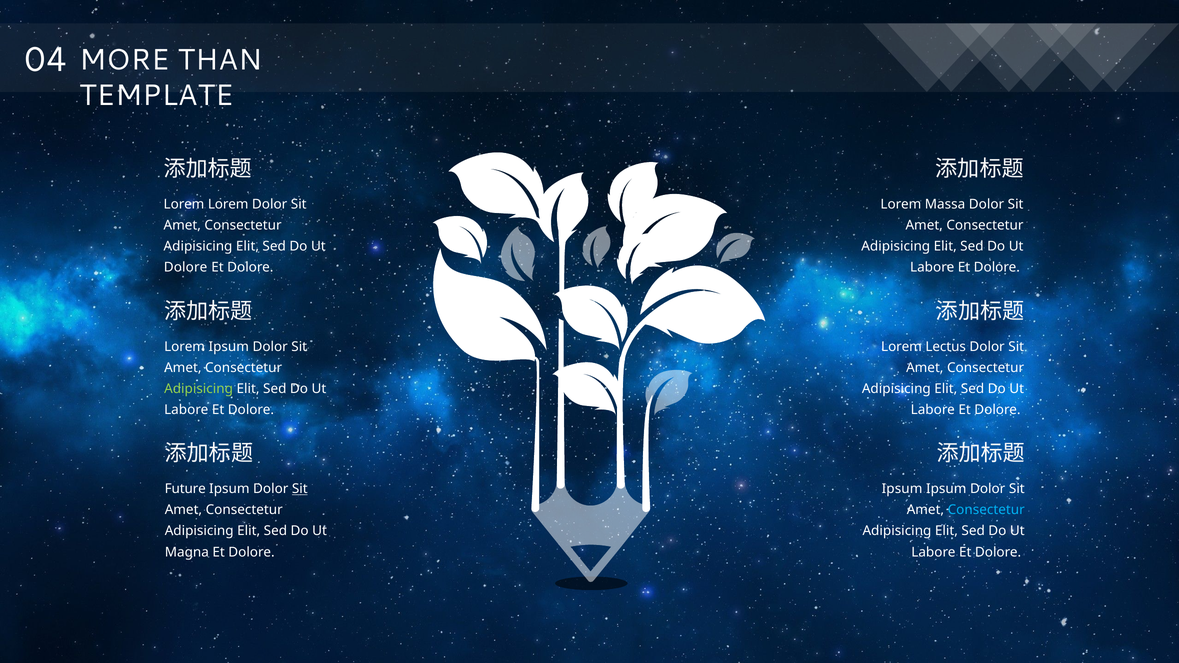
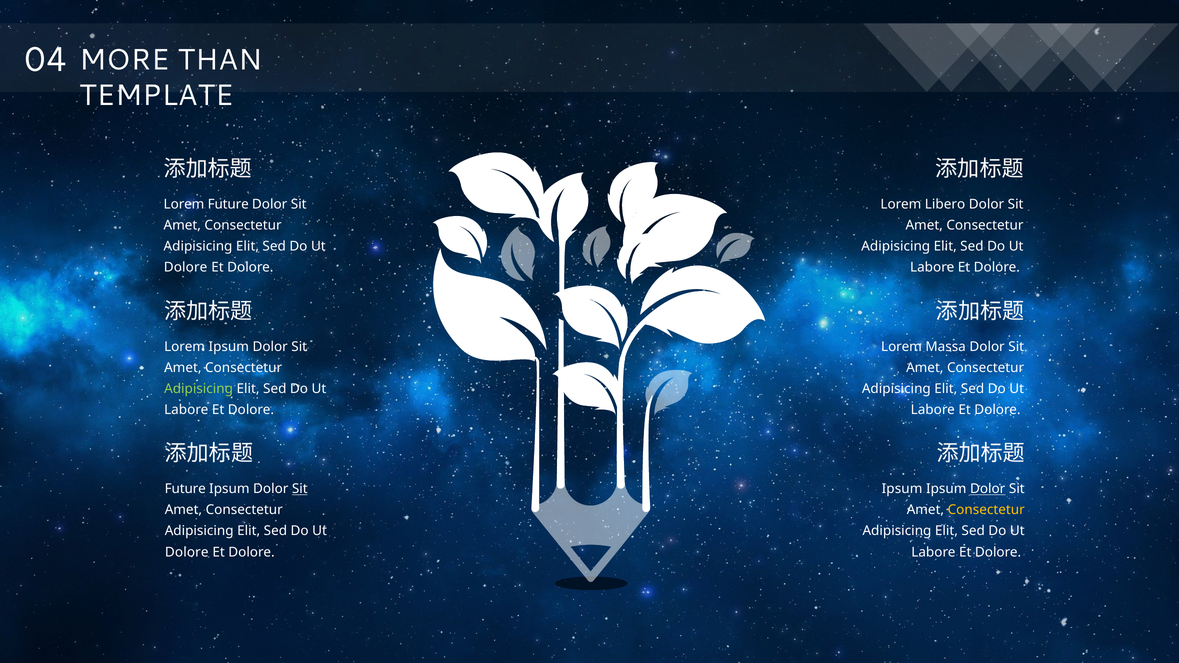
Lorem Lorem: Lorem -> Future
Massa: Massa -> Libero
Lectus: Lectus -> Massa
Dolor at (988, 489) underline: none -> present
Consectetur at (986, 510) colour: light blue -> yellow
Magna at (187, 552): Magna -> Dolore
